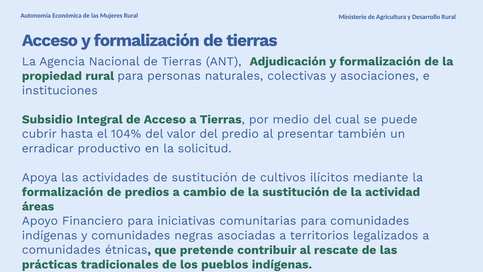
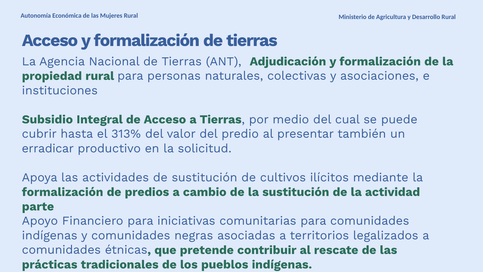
104%: 104% -> 313%
áreas: áreas -> parte
